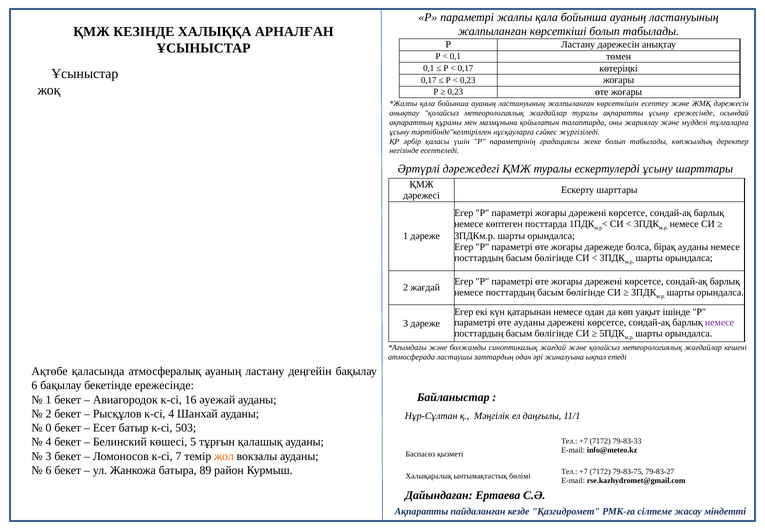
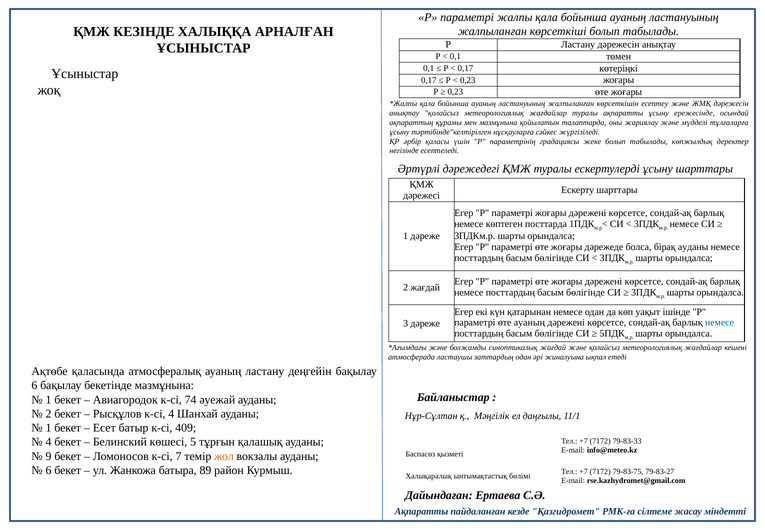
өте ауданы: ауданы -> ауаның
немесе at (720, 322) colour: purple -> blue
бекетінде ережесінде: ережесінде -> мазмұнына
16: 16 -> 74
0 at (49, 428): 0 -> 1
503: 503 -> 409
3 at (49, 456): 3 -> 9
